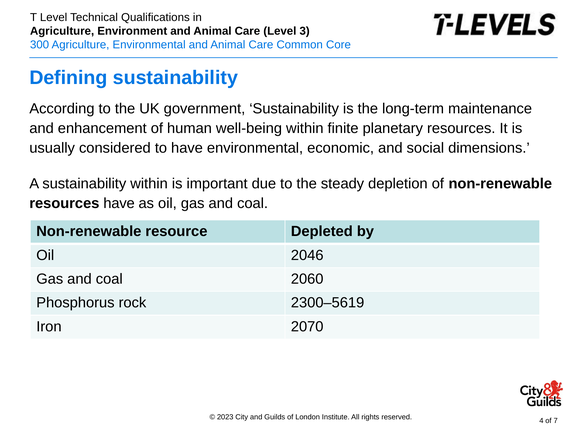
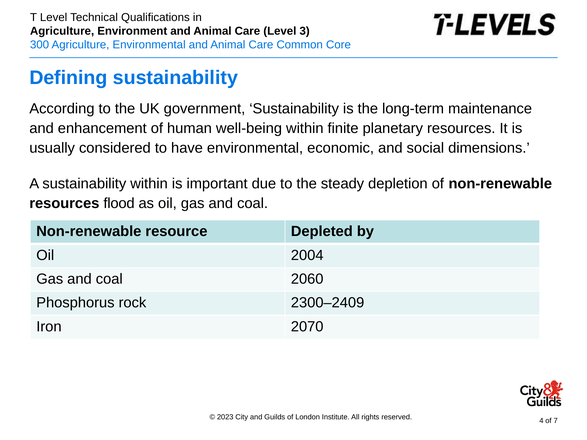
resources have: have -> flood
2046: 2046 -> 2004
2300–5619: 2300–5619 -> 2300–2409
